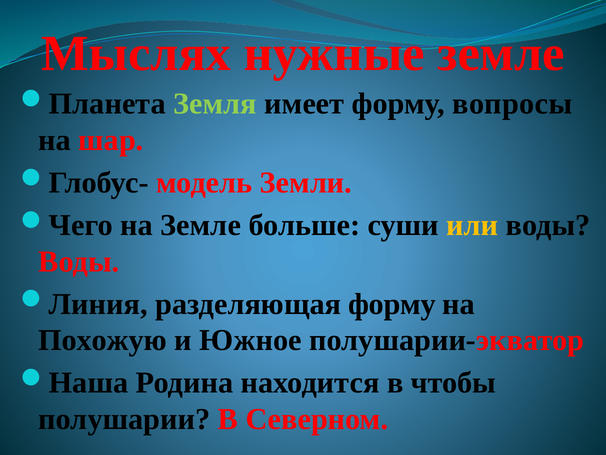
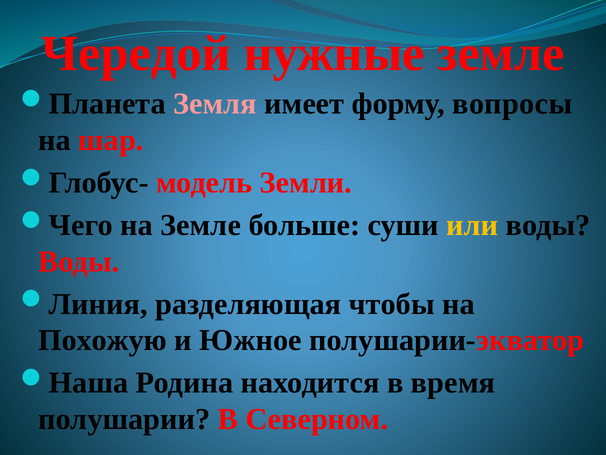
Мыслях: Мыслях -> Чередой
Земля colour: light green -> pink
разделяющая форму: форму -> чтобы
чтобы: чтобы -> время
